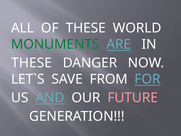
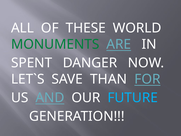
THESE at (32, 63): THESE -> SPENT
FROM: FROM -> THAN
FUTURE colour: pink -> light blue
